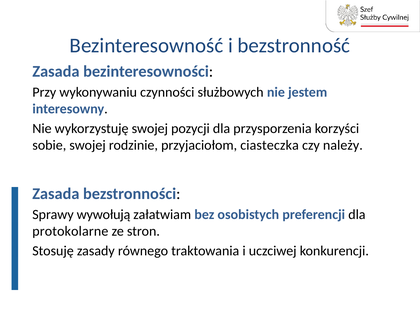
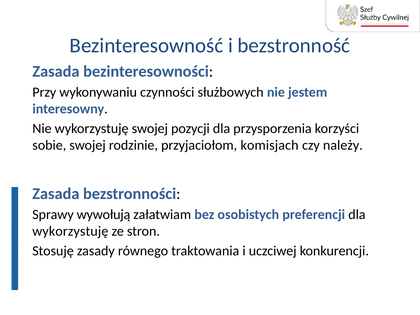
ciasteczka: ciasteczka -> komisjach
protokolarne at (70, 231): protokolarne -> wykorzystuję
